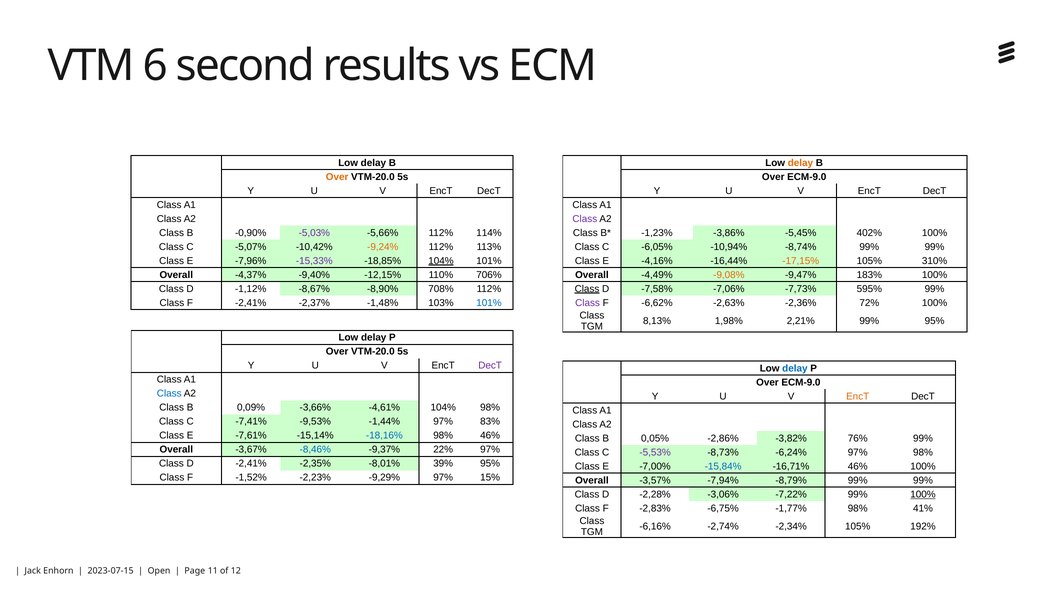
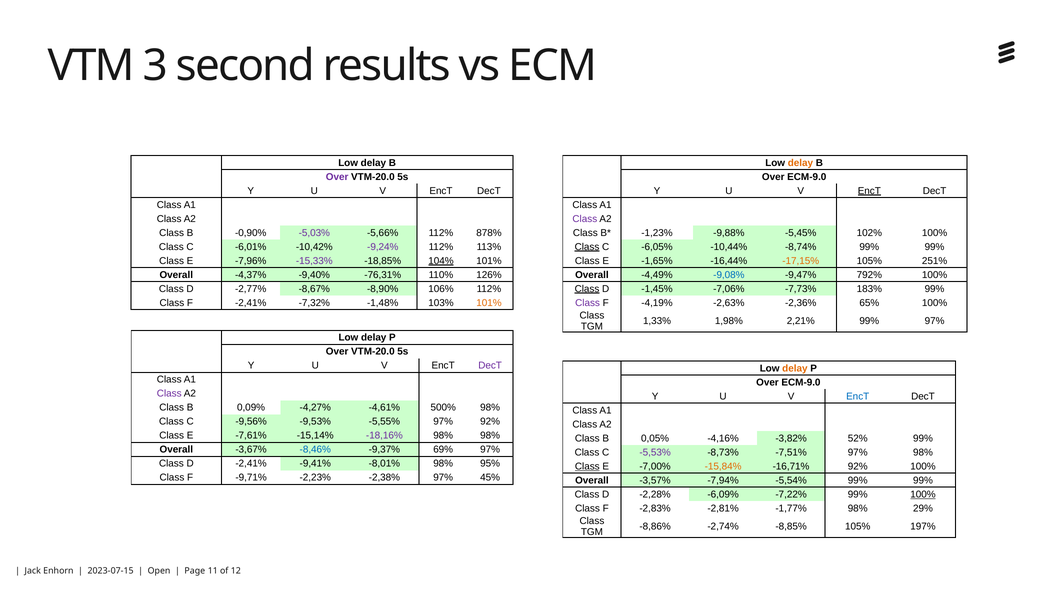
6: 6 -> 3
Over at (337, 177) colour: orange -> purple
EncT at (869, 191) underline: none -> present
114%: 114% -> 878%
-3,86%: -3,86% -> -9,88%
402%: 402% -> 102%
-5,07%: -5,07% -> -6,01%
-9,24% colour: orange -> purple
Class at (587, 247) underline: none -> present
-10,94%: -10,94% -> -10,44%
-4,16%: -4,16% -> -1,65%
310%: 310% -> 251%
-12,15%: -12,15% -> -76,31%
706%: 706% -> 126%
-9,08% colour: orange -> blue
183%: 183% -> 792%
-1,12%: -1,12% -> -2,77%
708%: 708% -> 106%
-7,58%: -7,58% -> -1,45%
595%: 595% -> 183%
-2,37%: -2,37% -> -7,32%
101% at (489, 303) colour: blue -> orange
-6,62%: -6,62% -> -4,19%
72%: 72% -> 65%
8,13%: 8,13% -> 1,33%
99% 95%: 95% -> 97%
delay at (795, 368) colour: blue -> orange
Class at (169, 394) colour: blue -> purple
EncT at (858, 396) colour: orange -> blue
-3,66%: -3,66% -> -4,27%
-4,61% 104%: 104% -> 500%
-7,41%: -7,41% -> -9,56%
-1,44%: -1,44% -> -5,55%
97% 83%: 83% -> 92%
-18,16% colour: blue -> purple
98% 46%: 46% -> 98%
-2,86%: -2,86% -> -4,16%
76%: 76% -> 52%
22%: 22% -> 69%
-6,24%: -6,24% -> -7,51%
-2,35%: -2,35% -> -9,41%
-8,01% 39%: 39% -> 98%
Class at (587, 466) underline: none -> present
-15,84% colour: blue -> orange
-16,71% 46%: 46% -> 92%
-1,52%: -1,52% -> -9,71%
-9,29%: -9,29% -> -2,38%
15%: 15% -> 45%
-8,79%: -8,79% -> -5,54%
-3,06%: -3,06% -> -6,09%
-6,75%: -6,75% -> -2,81%
41%: 41% -> 29%
-6,16%: -6,16% -> -8,86%
-2,34%: -2,34% -> -8,85%
192%: 192% -> 197%
